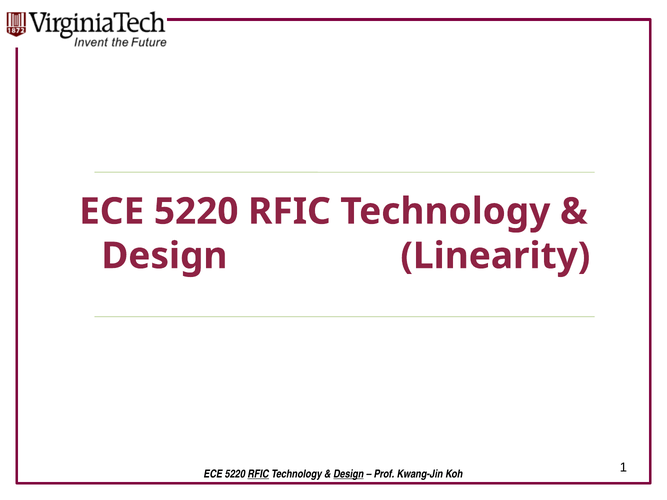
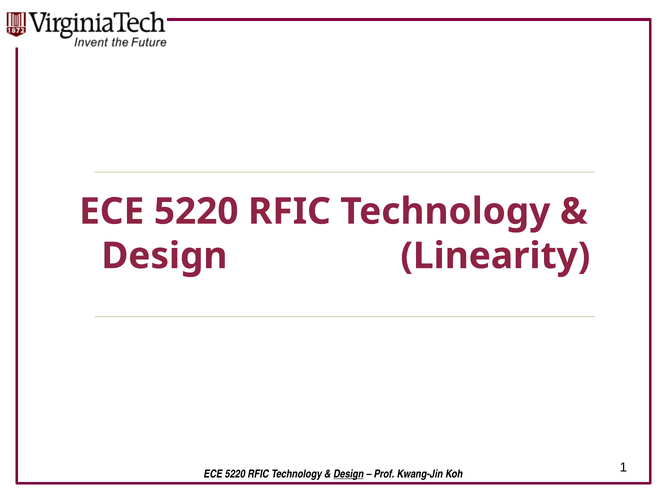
RFIC at (258, 474) underline: present -> none
